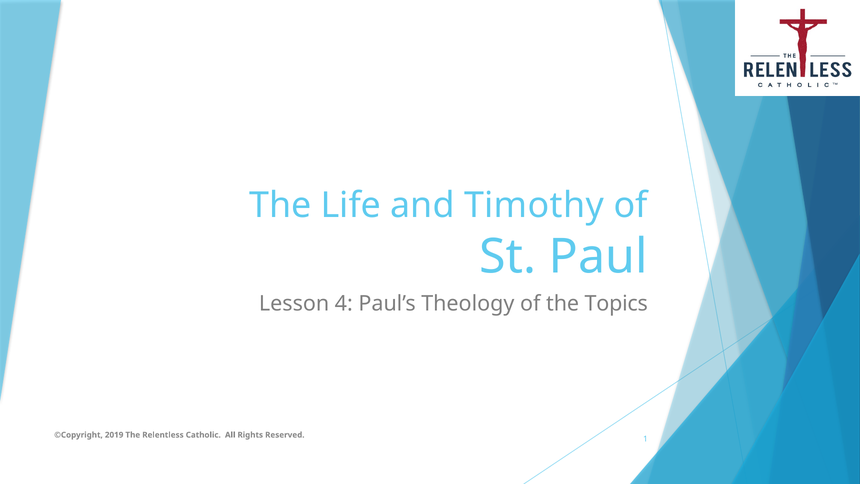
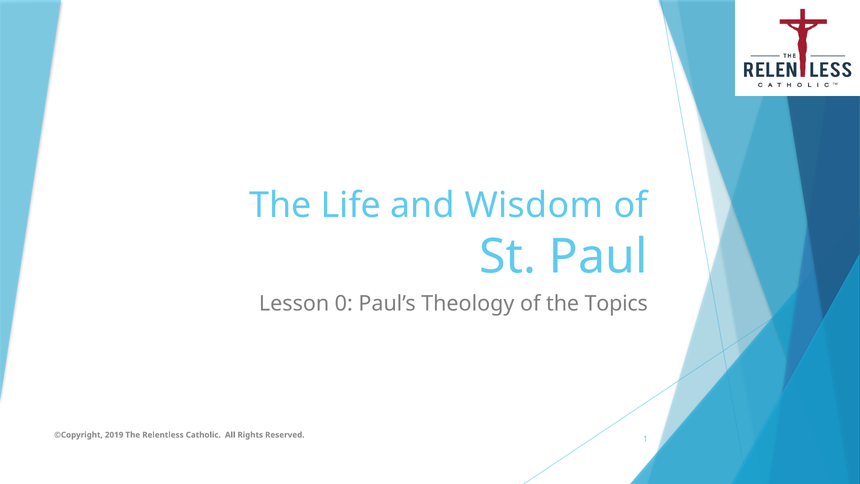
Timothy: Timothy -> Wisdom
4: 4 -> 0
